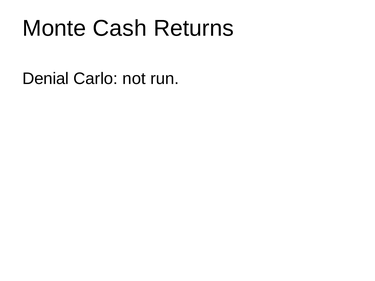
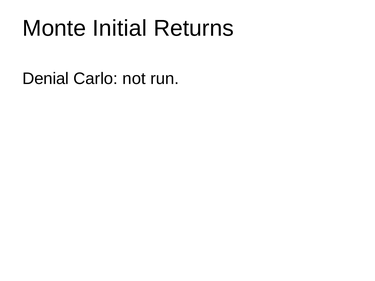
Cash: Cash -> Initial
